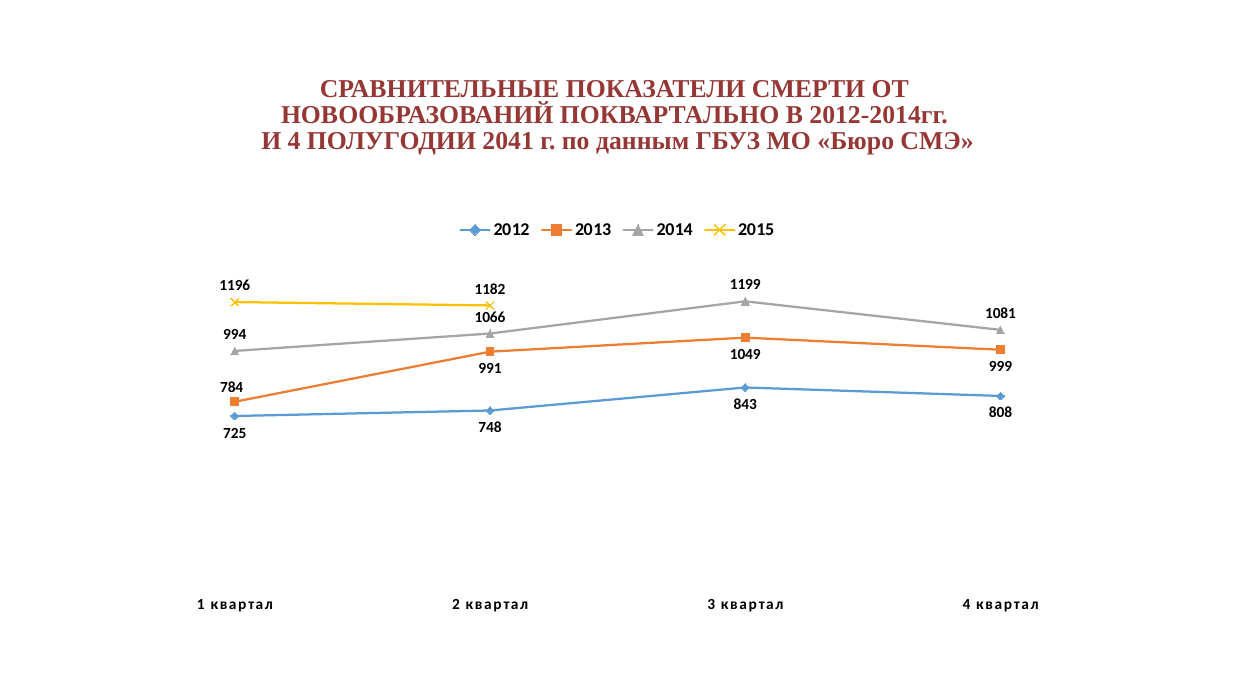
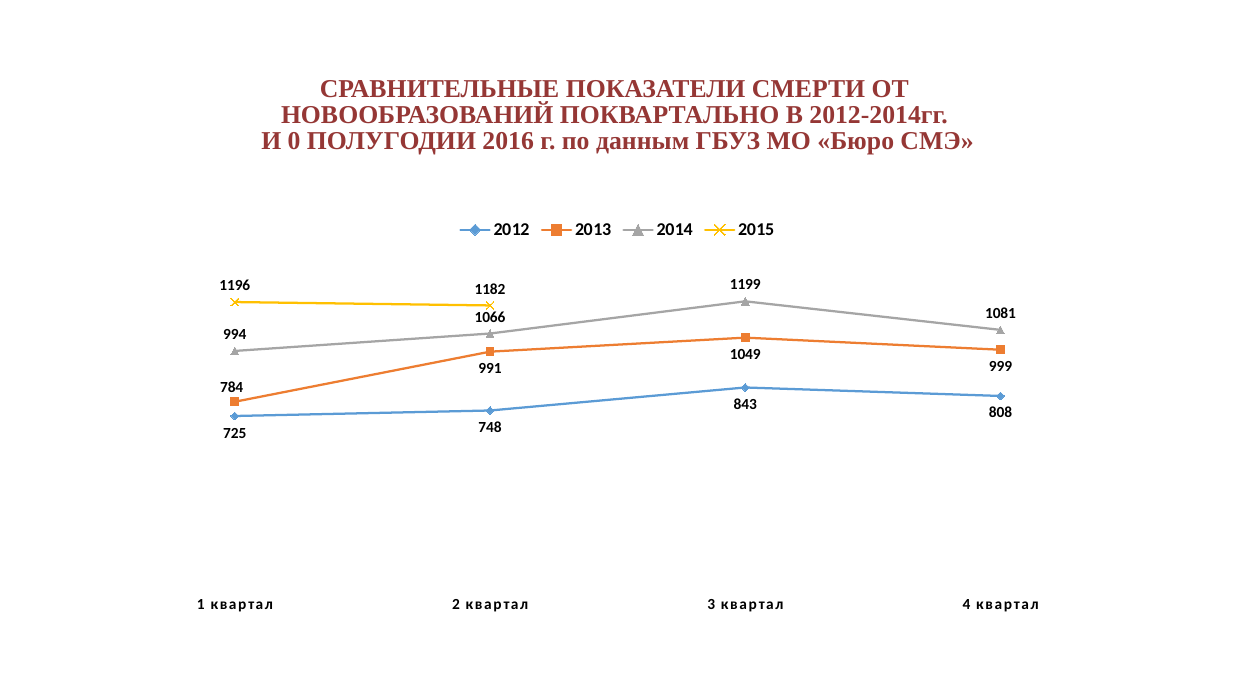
И 4: 4 -> 0
2041: 2041 -> 2016
